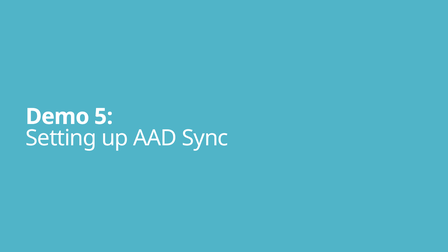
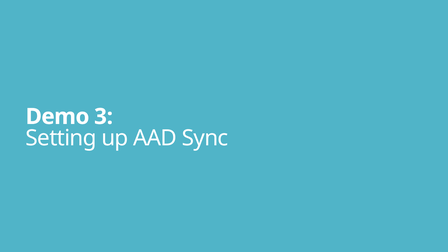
5: 5 -> 3
